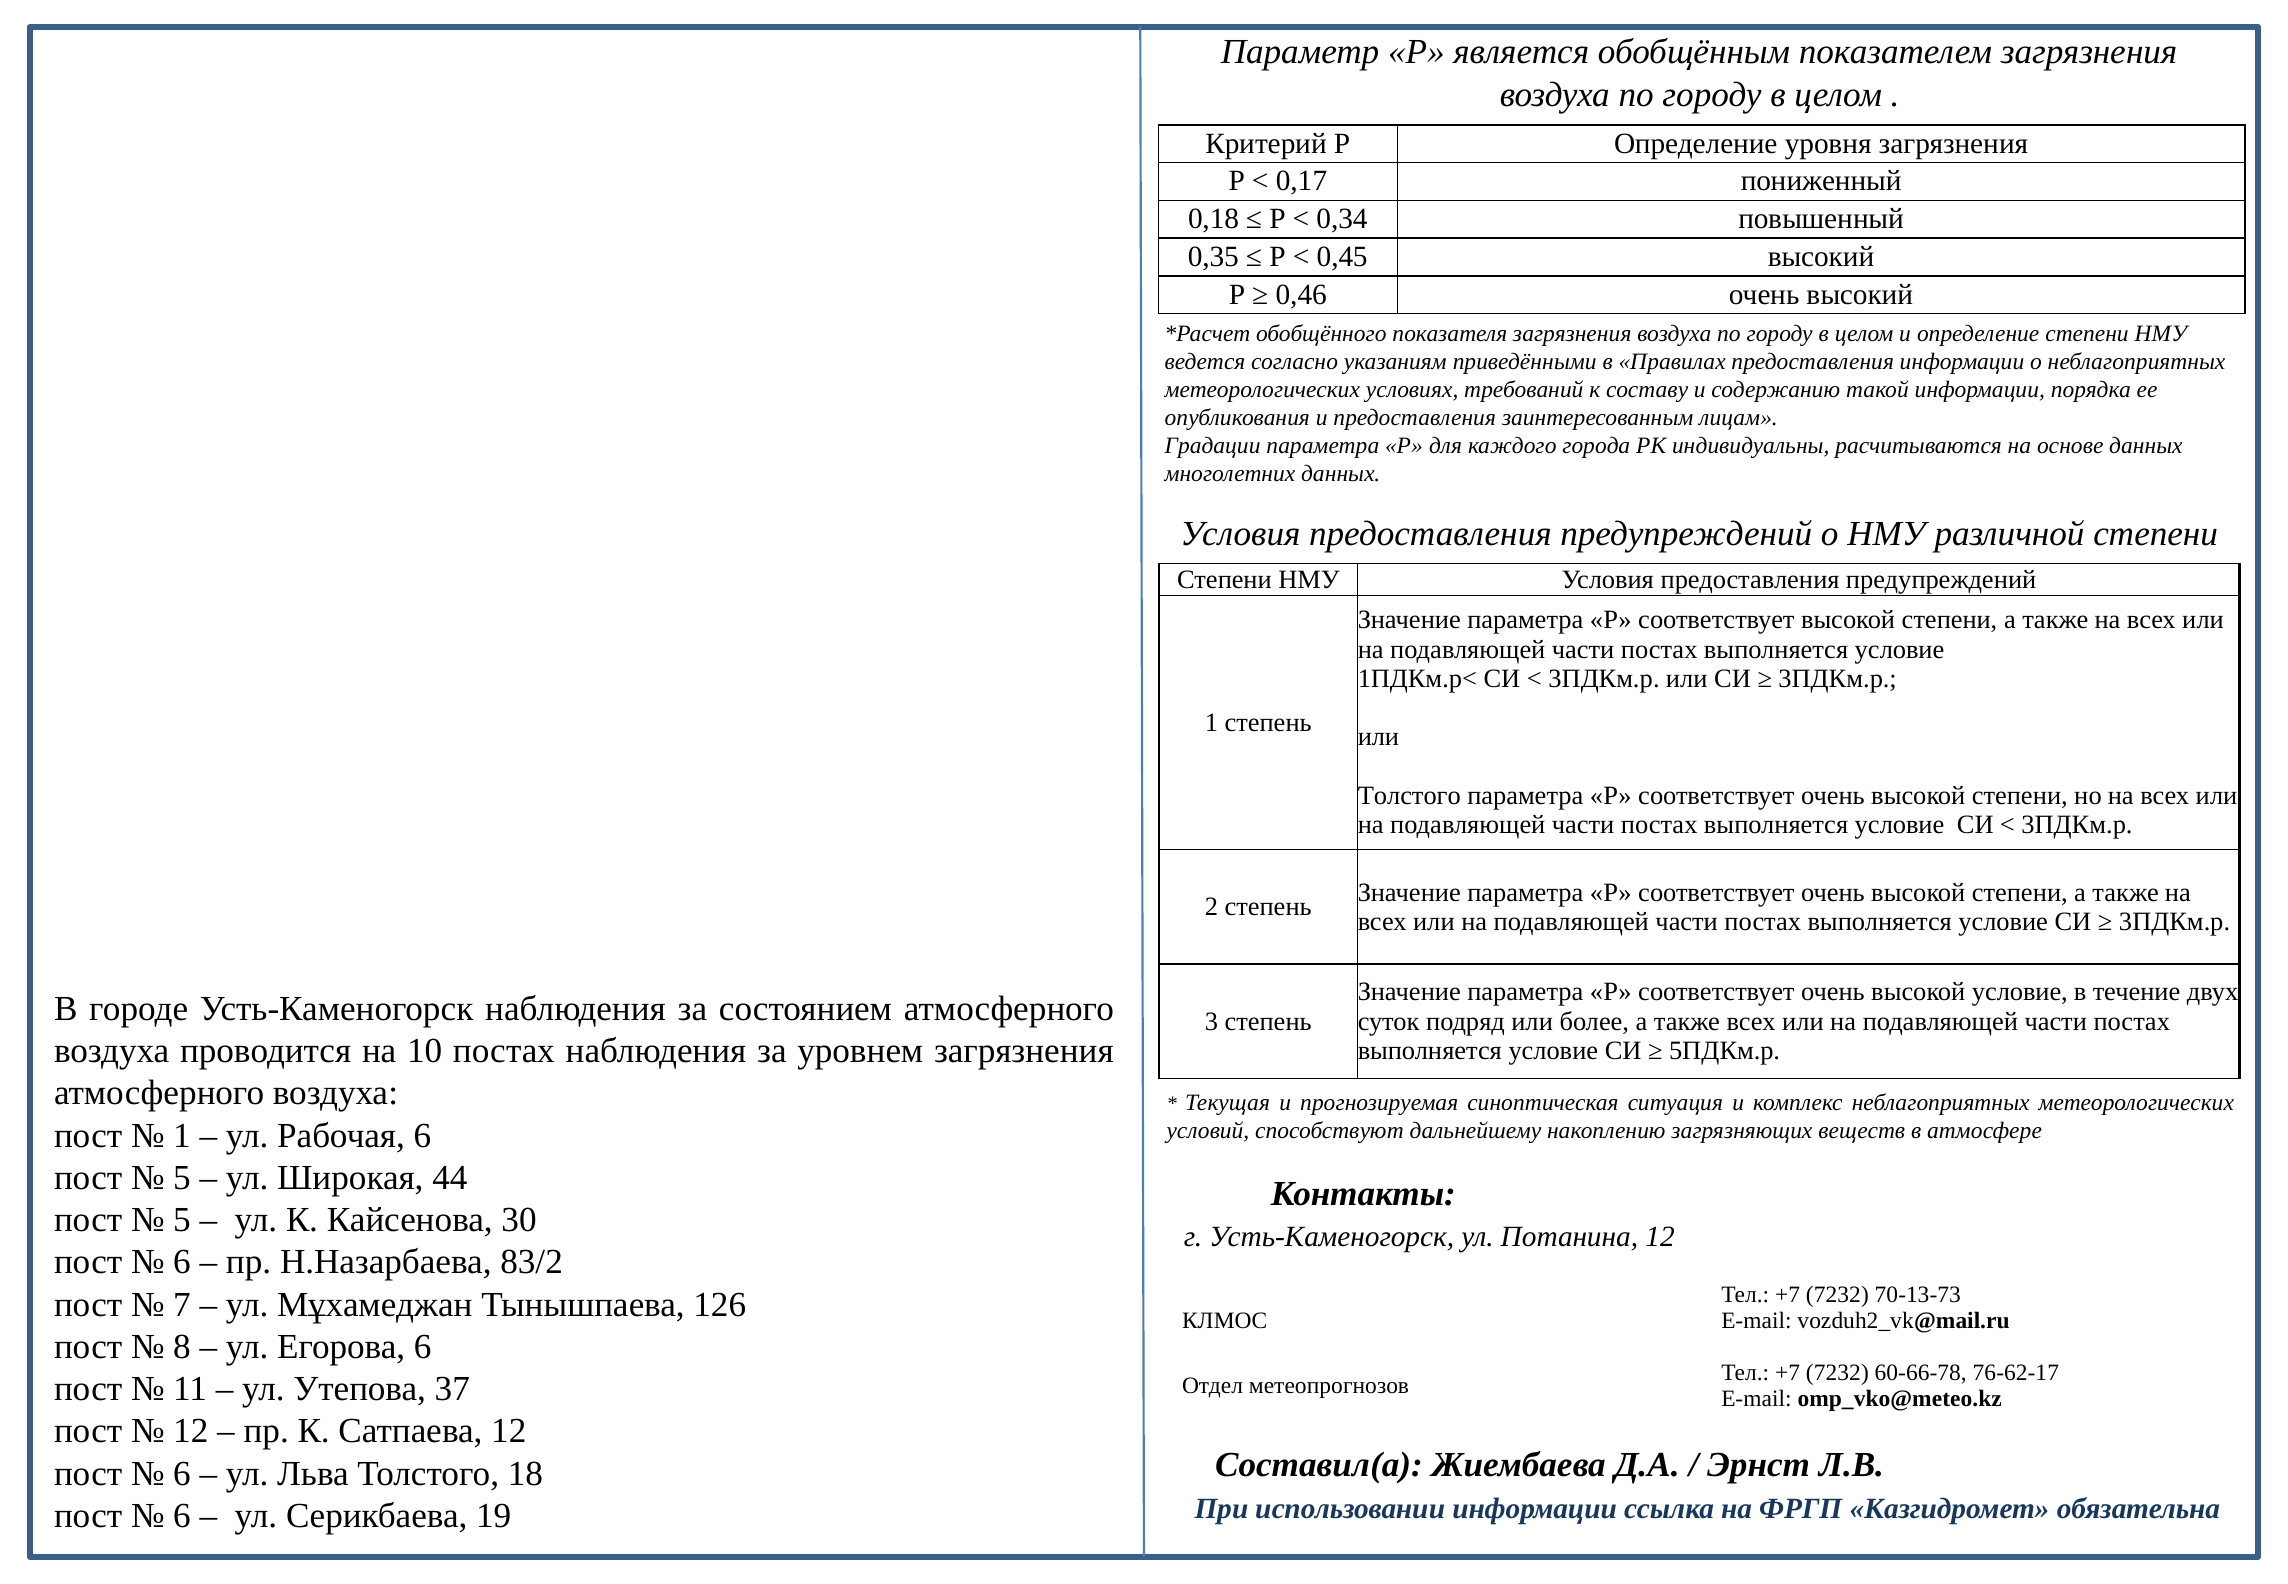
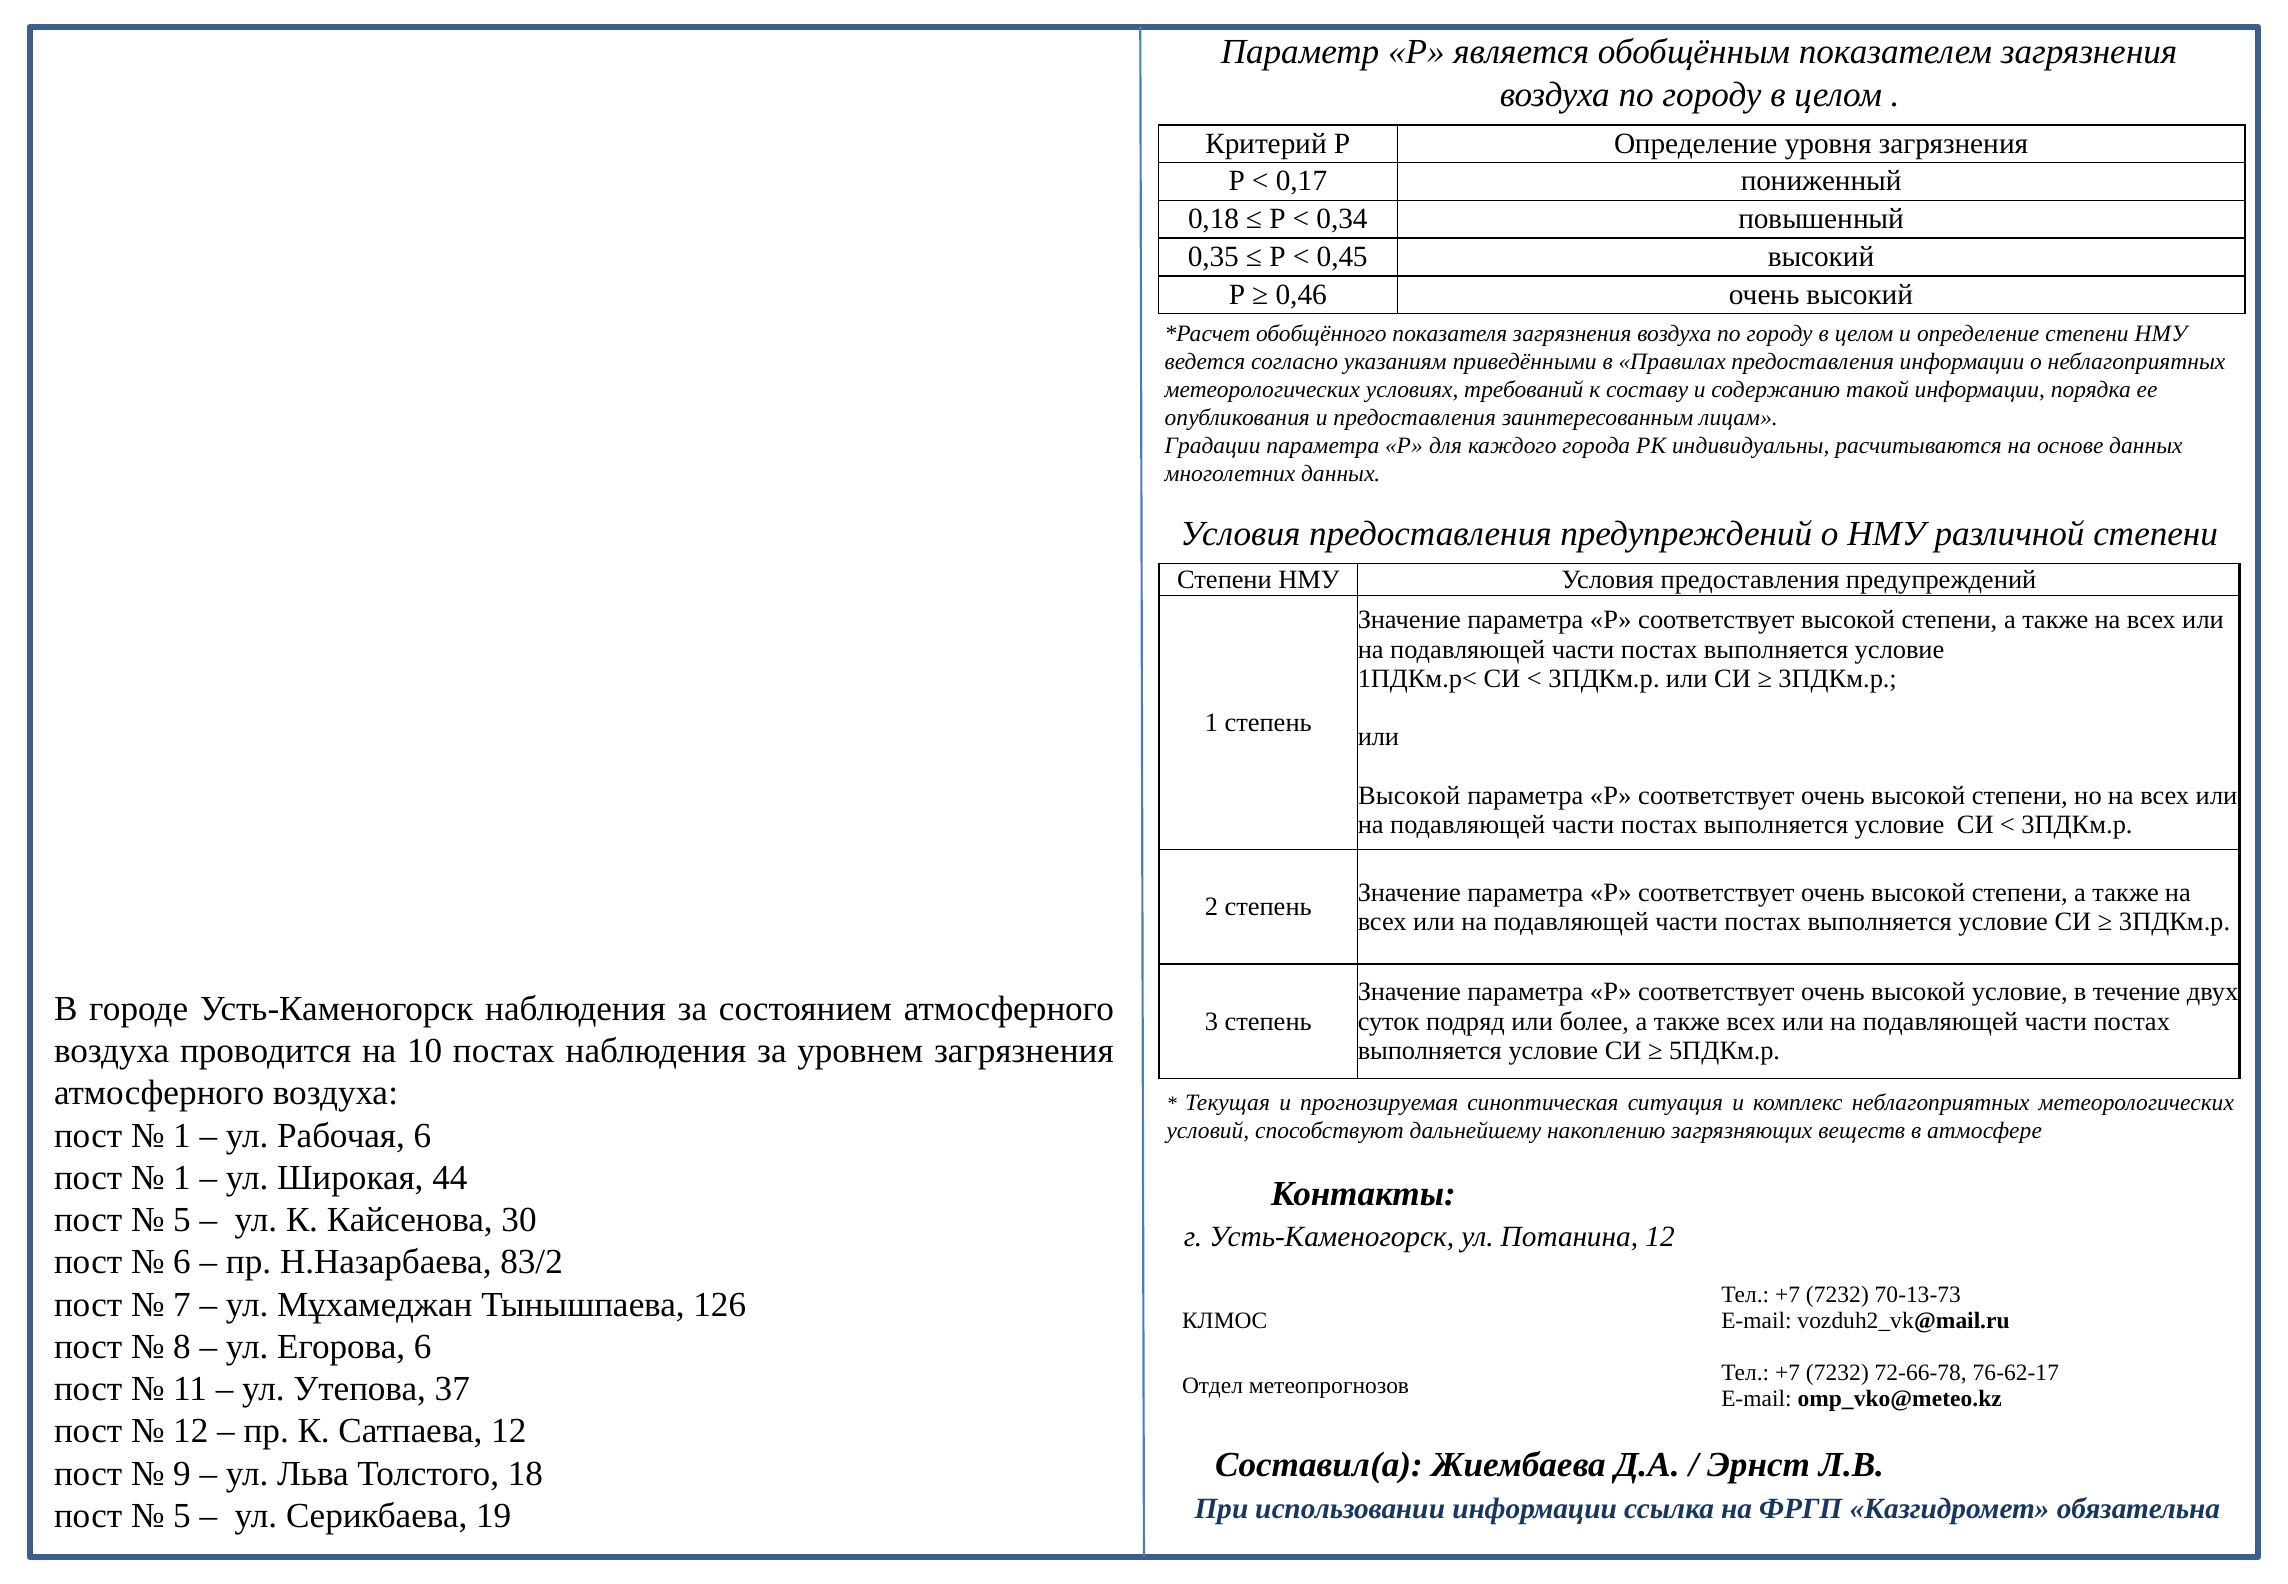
Толстого at (1409, 796): Толстого -> Высокой
5 at (182, 1178): 5 -> 1
60-66-78: 60-66-78 -> 72-66-78
6 at (182, 1473): 6 -> 9
6 at (182, 1516): 6 -> 5
